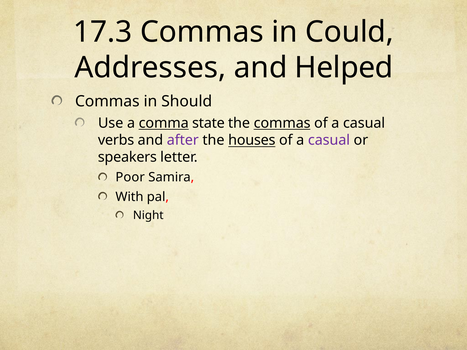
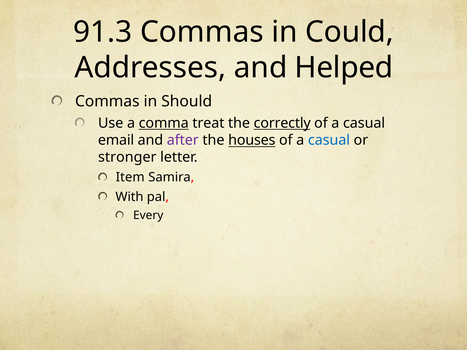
17.3: 17.3 -> 91.3
state: state -> treat
the commas: commas -> correctly
verbs: verbs -> email
casual at (329, 140) colour: purple -> blue
speakers: speakers -> stronger
Poor: Poor -> Item
Night: Night -> Every
